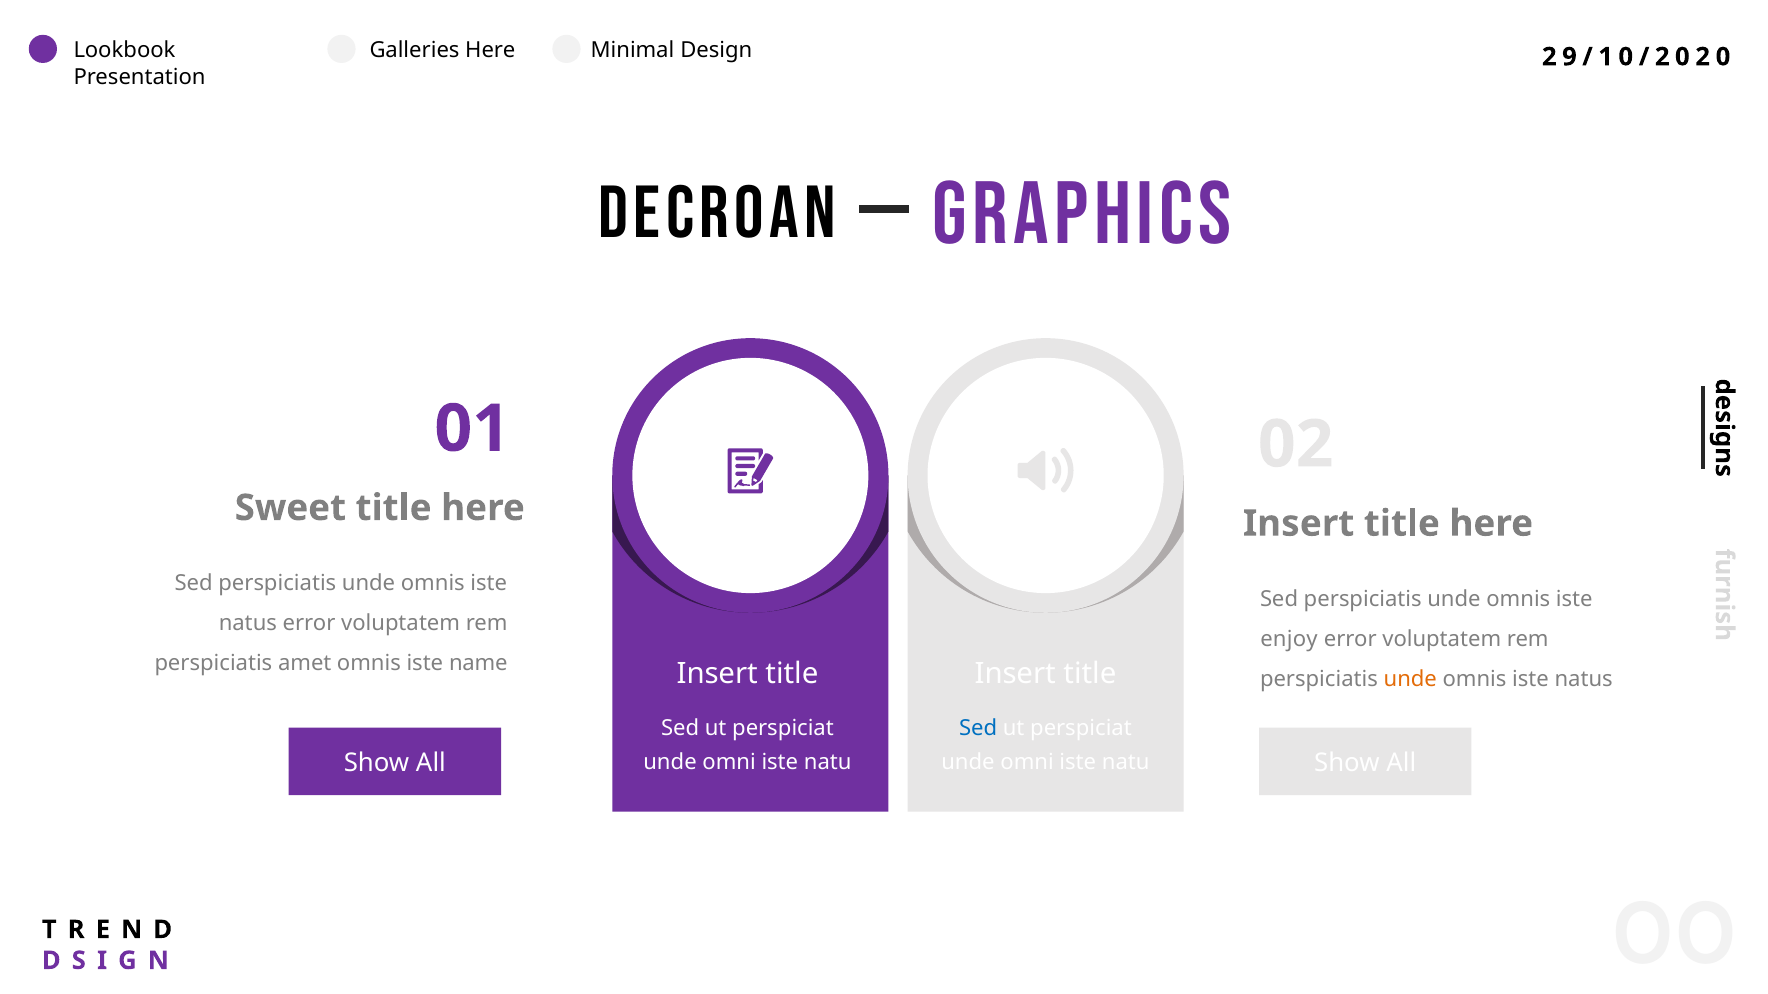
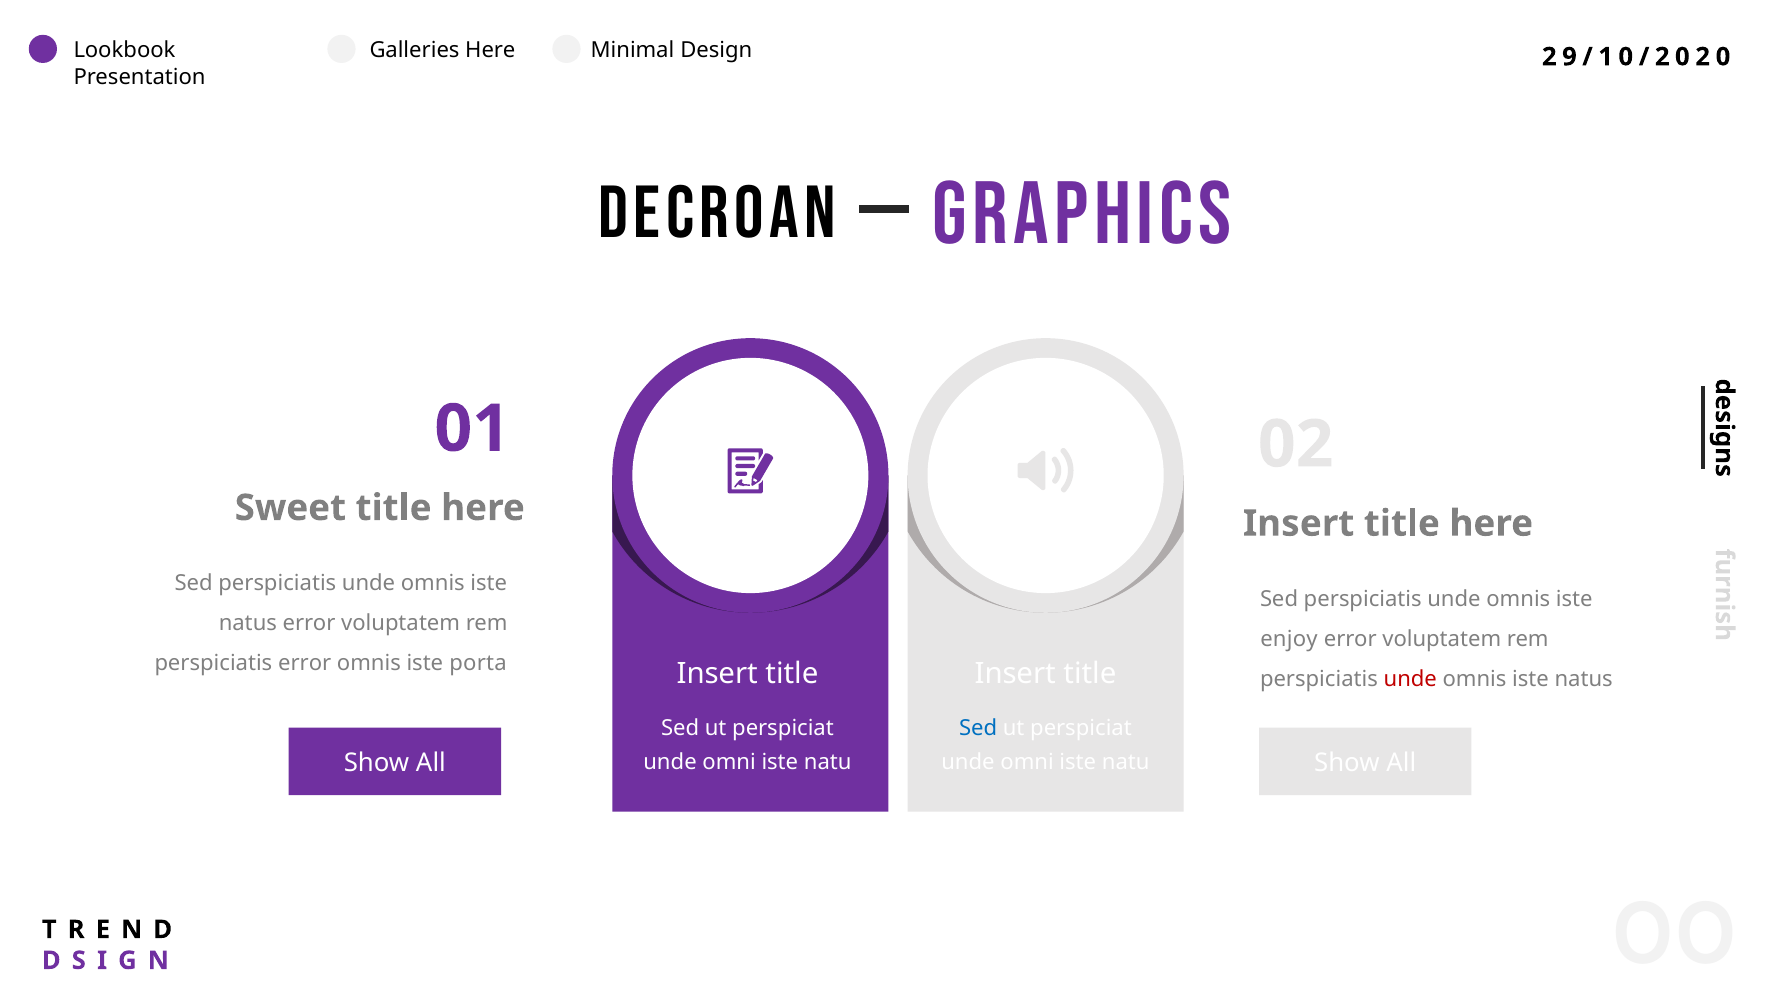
perspiciatis amet: amet -> error
name: name -> porta
unde at (1410, 679) colour: orange -> red
